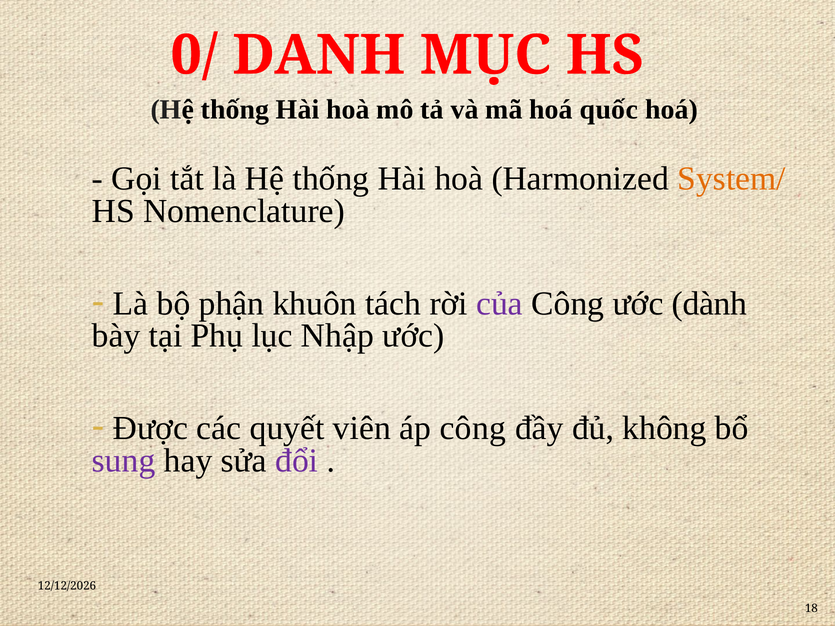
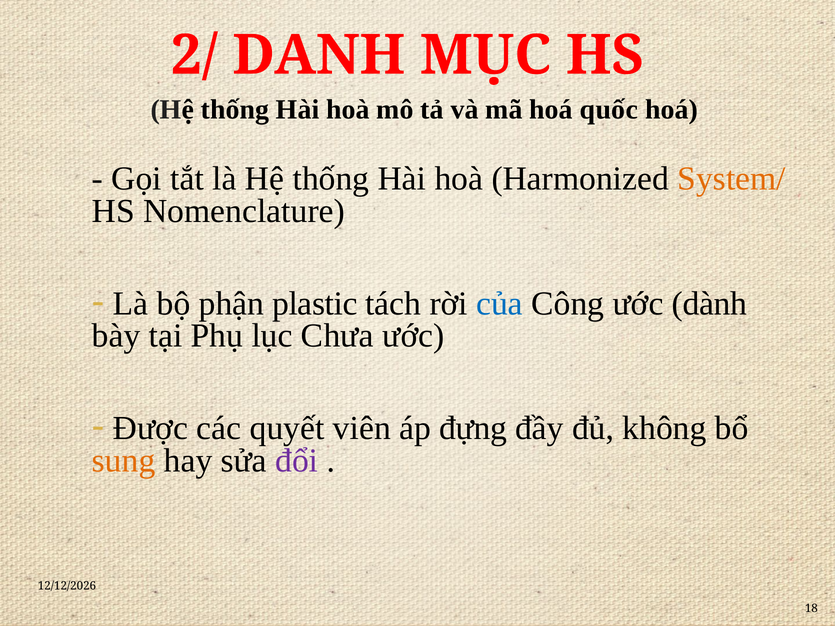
0/: 0/ -> 2/
khuôn: khuôn -> plastic
của colour: purple -> blue
Nhập: Nhập -> Chưa
áp công: công -> đựng
sung colour: purple -> orange
